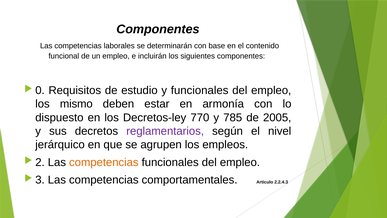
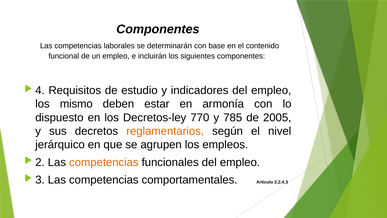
0: 0 -> 4
y funcionales: funcionales -> indicadores
reglamentarios colour: purple -> orange
